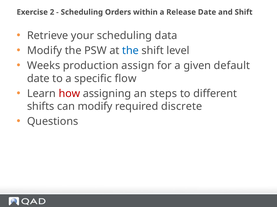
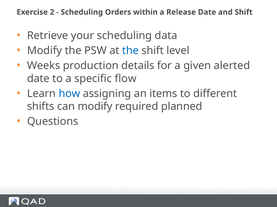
assign: assign -> details
default: default -> alerted
how colour: red -> blue
steps: steps -> items
discrete: discrete -> planned
